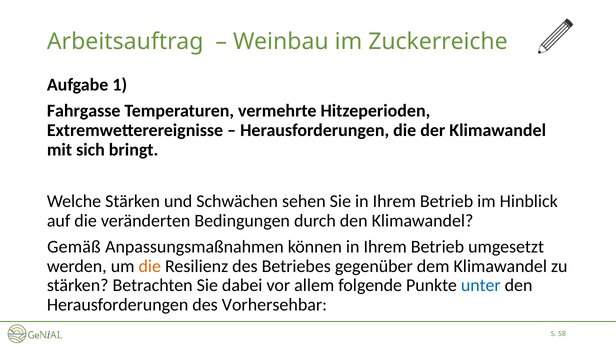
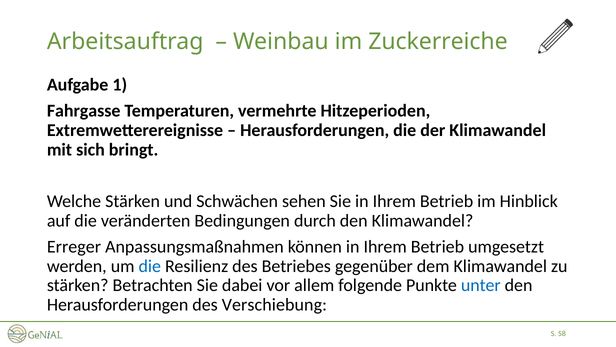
Gemäß: Gemäß -> Erreger
die at (150, 266) colour: orange -> blue
Vorhersehbar: Vorhersehbar -> Verschiebung
